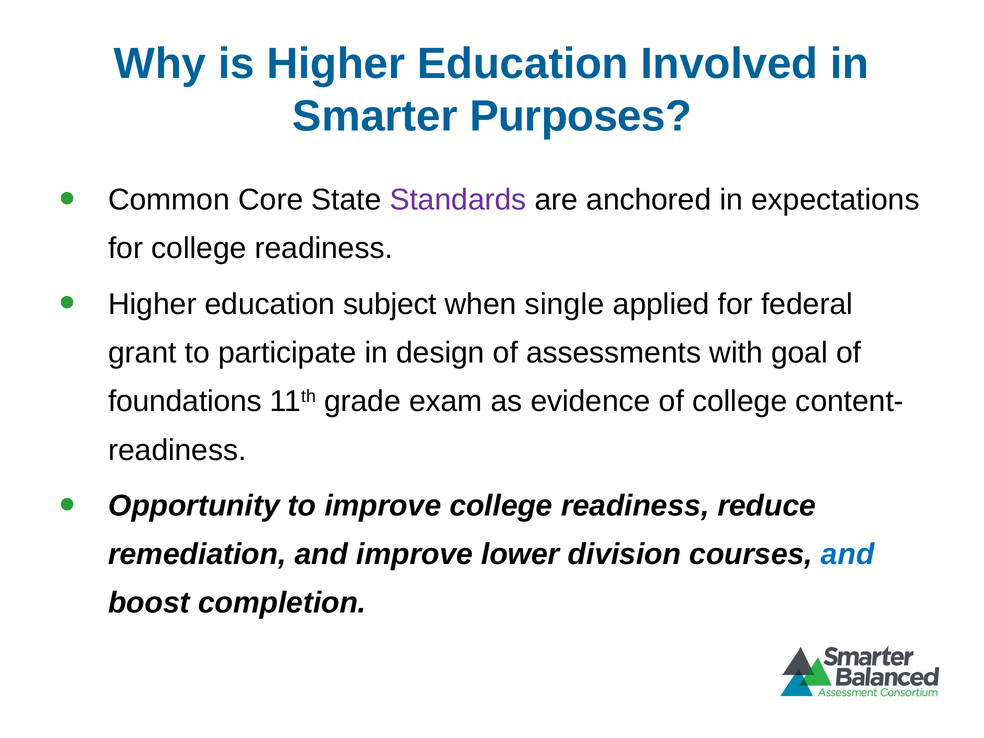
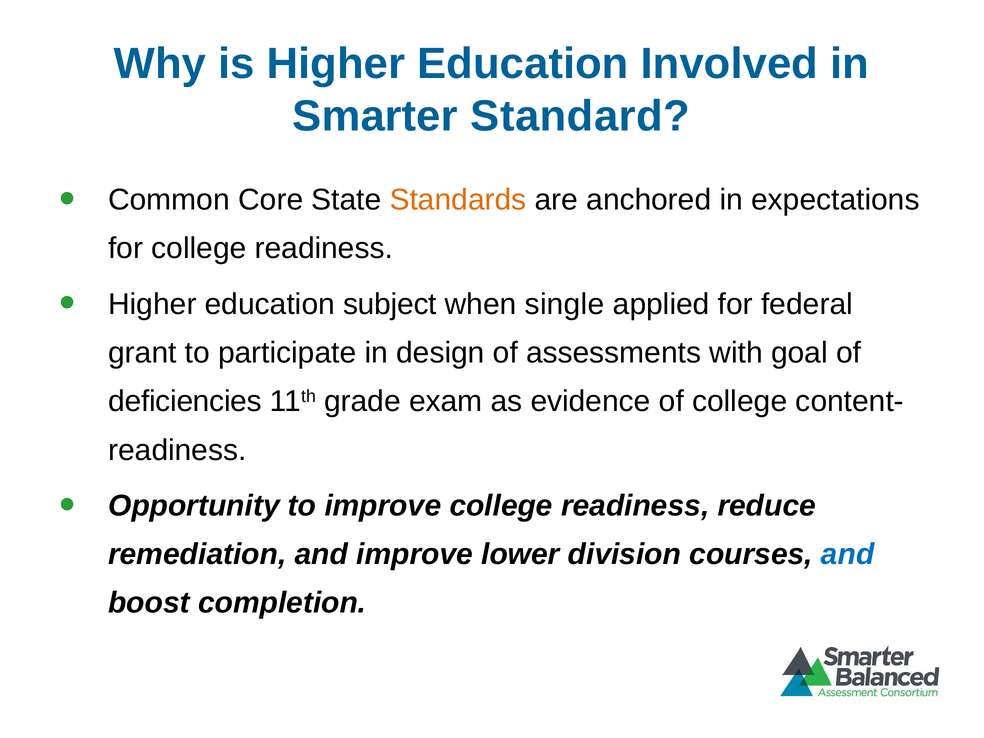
Purposes: Purposes -> Standard
Standards colour: purple -> orange
foundations: foundations -> deficiencies
